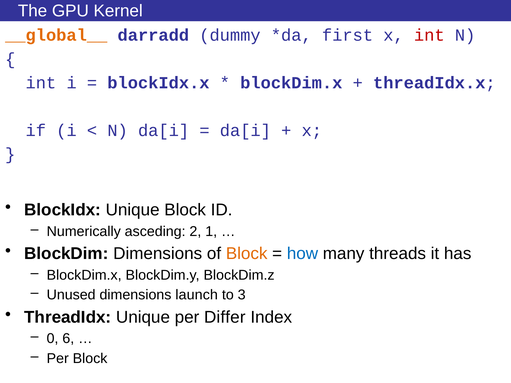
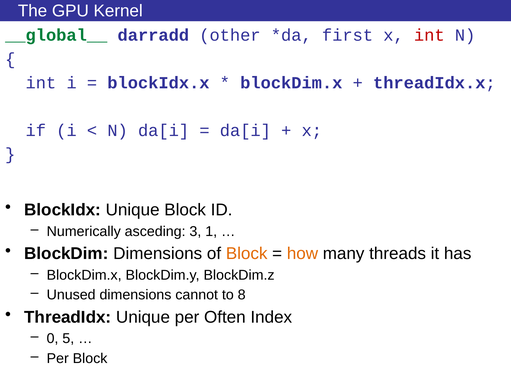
__global__ colour: orange -> green
dummy: dummy -> other
2: 2 -> 3
how colour: blue -> orange
launch: launch -> cannot
3: 3 -> 8
Differ: Differ -> Often
6: 6 -> 5
